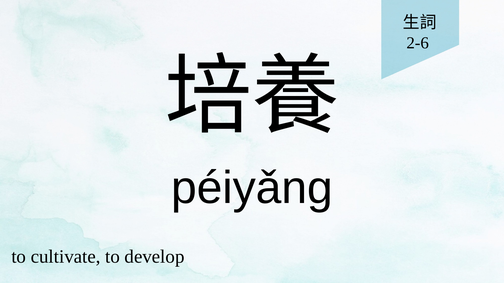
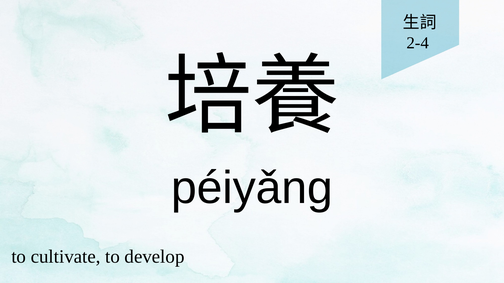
2-6: 2-6 -> 2-4
